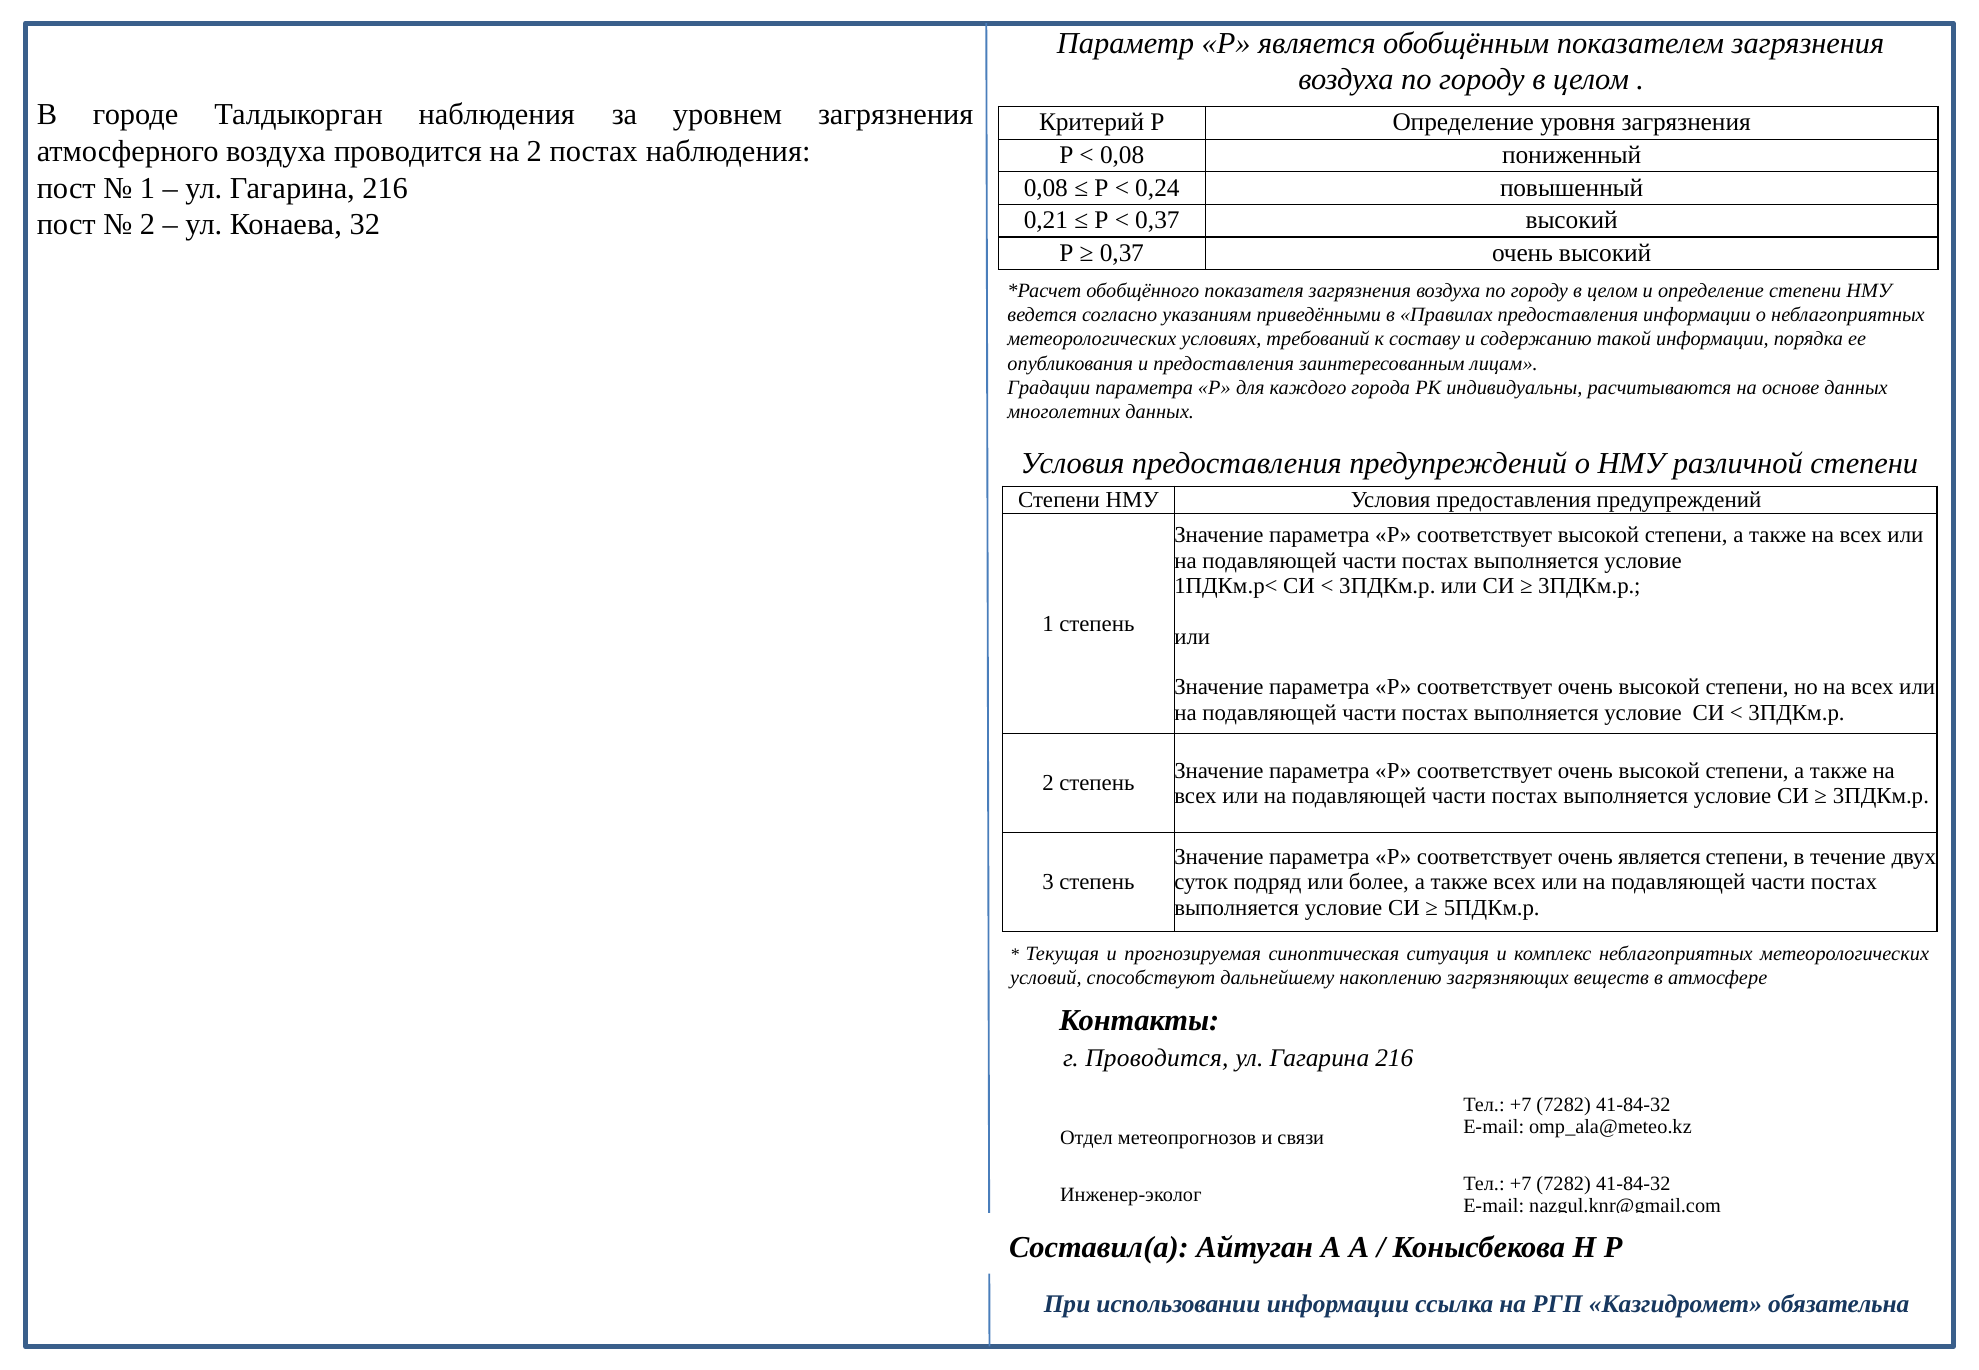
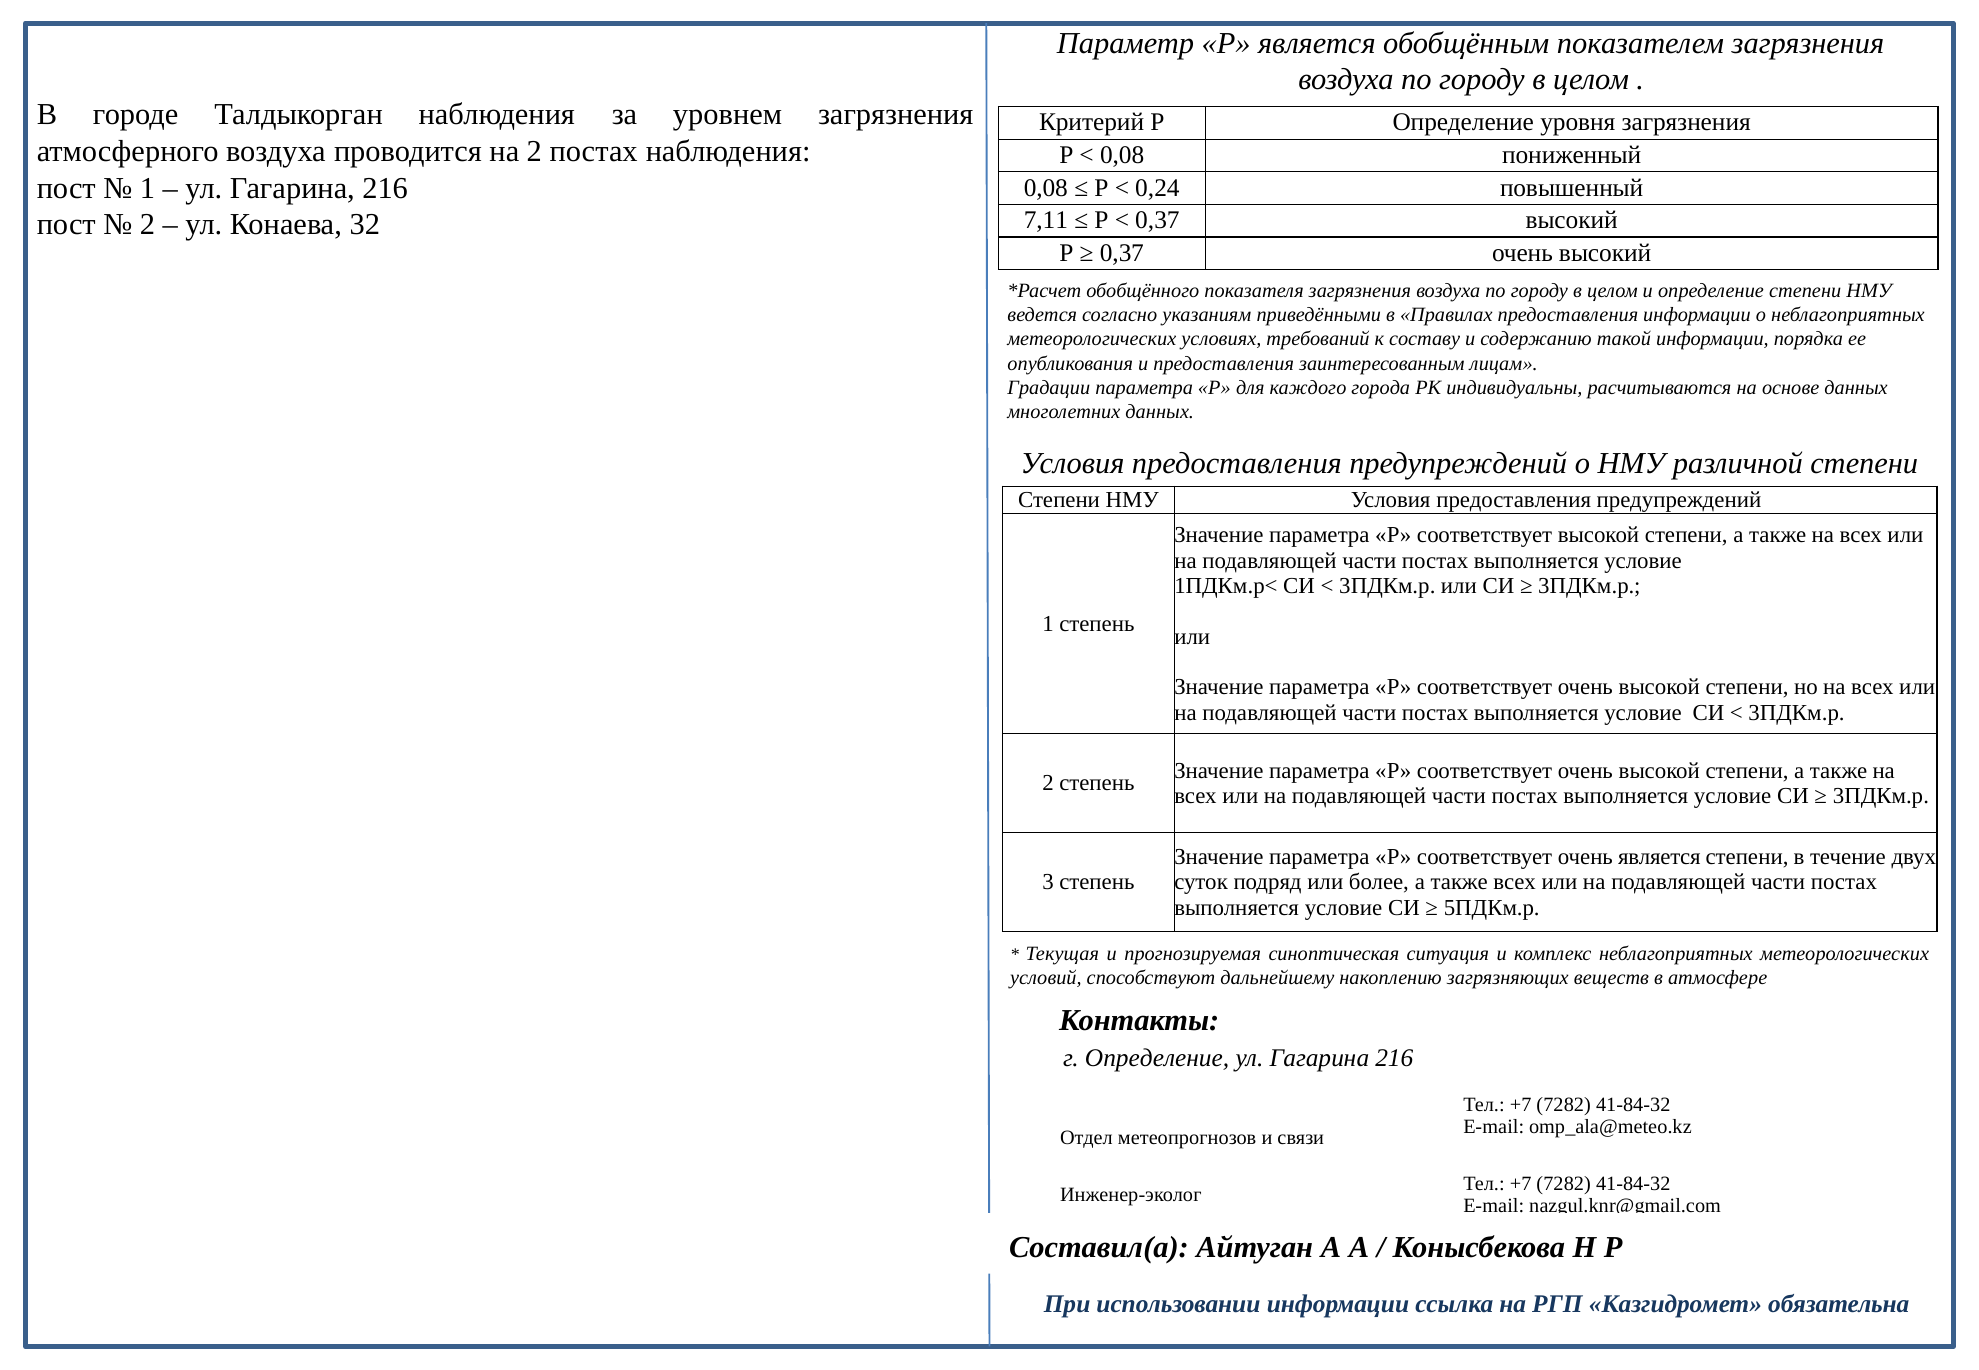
0,21: 0,21 -> 7,11
г Проводится: Проводится -> Определение
